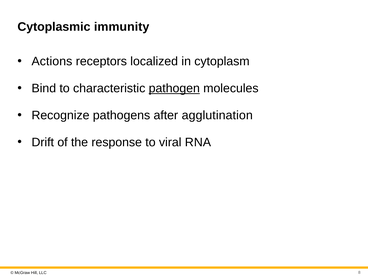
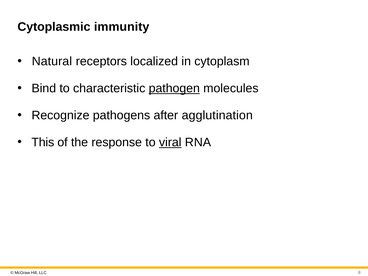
Actions: Actions -> Natural
Drift: Drift -> This
viral underline: none -> present
